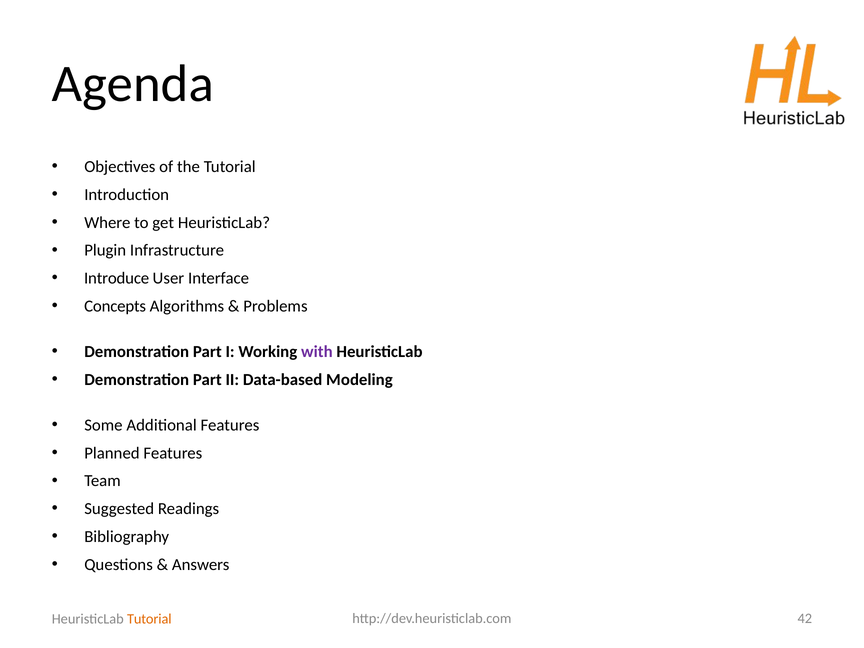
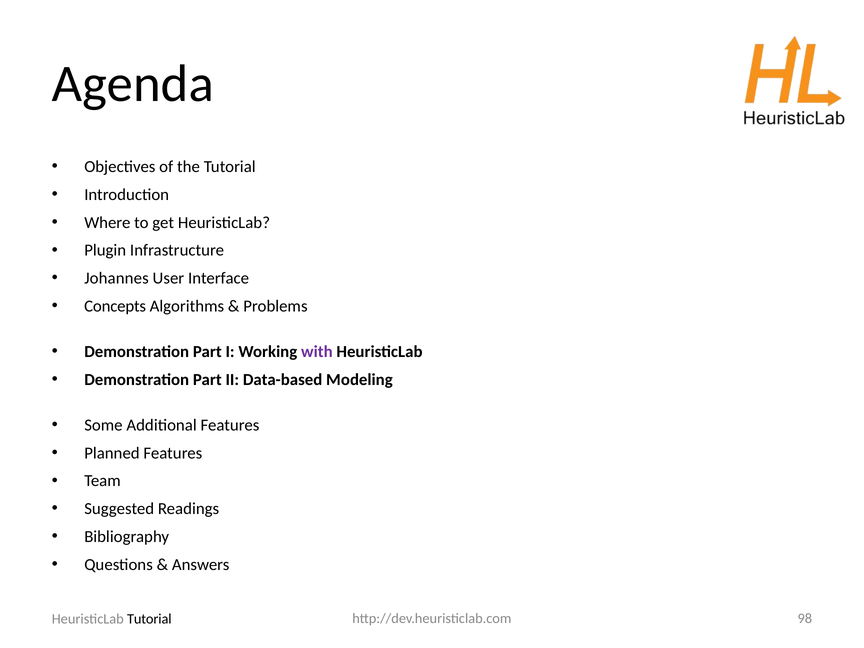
Introduce: Introduce -> Johannes
42: 42 -> 98
Tutorial at (149, 619) colour: orange -> black
